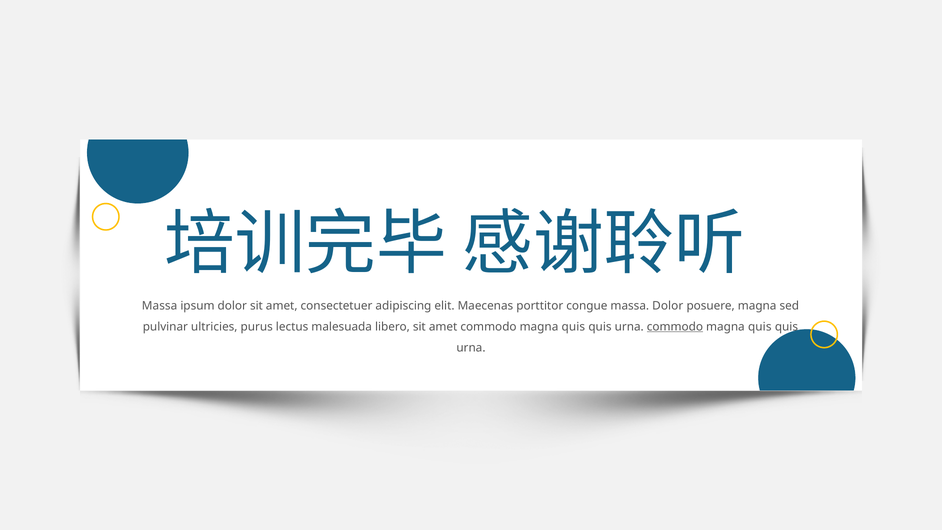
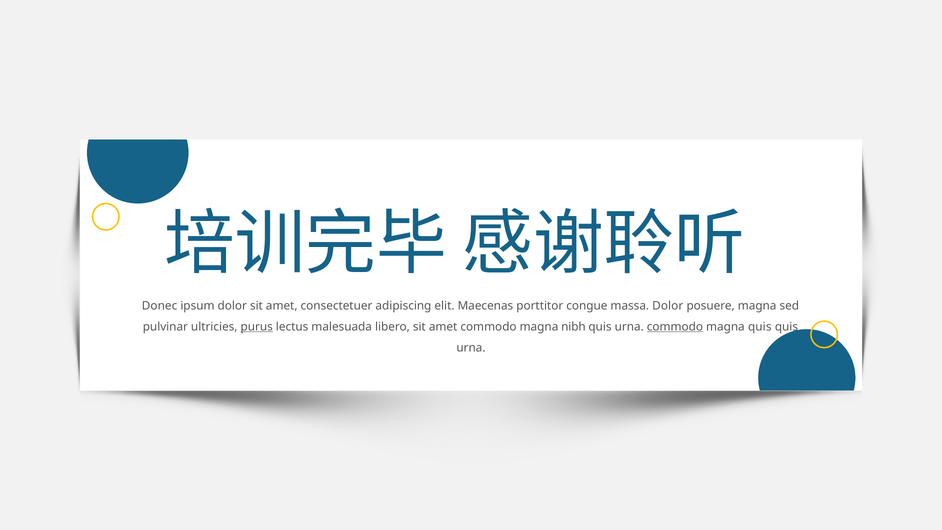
Massa at (160, 306): Massa -> Donec
purus underline: none -> present
amet commodo magna quis: quis -> nibh
